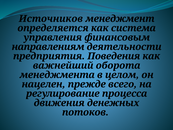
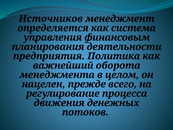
направлениям: направлениям -> планирования
Поведения: Поведения -> Политика
